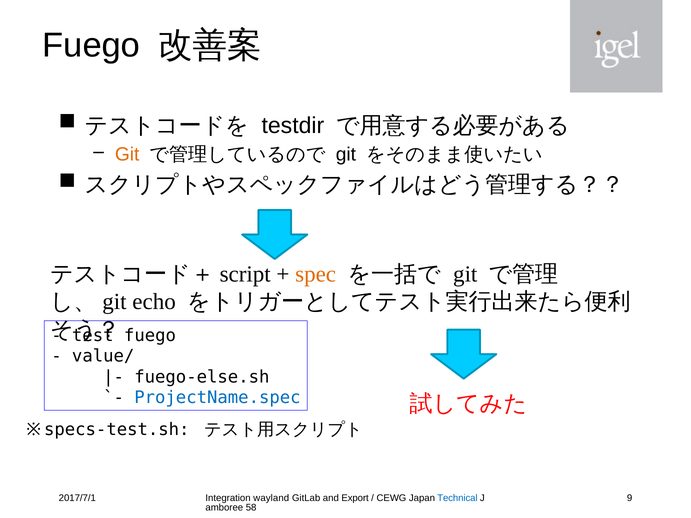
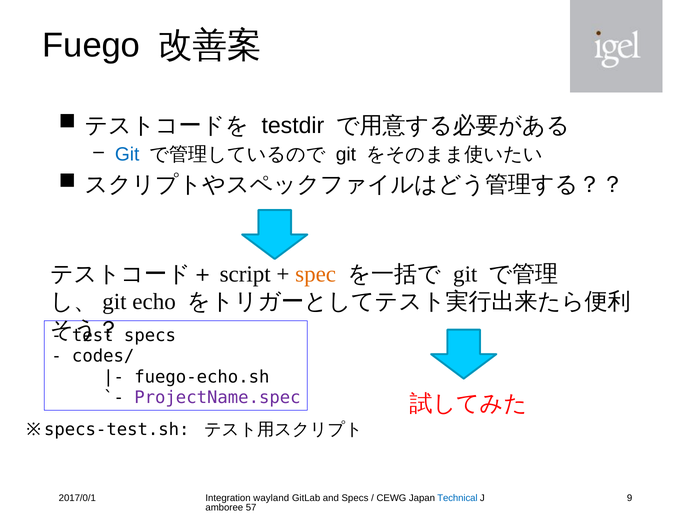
Git at (127, 155) colour: orange -> blue
fuego at (150, 336): fuego -> specs
value/: value/ -> codes/
fuego-else.sh: fuego-else.sh -> fuego-echo.sh
ProjectName.spec colour: blue -> purple
2017/7/1: 2017/7/1 -> 2017/0/1
and Export: Export -> Specs
58: 58 -> 57
